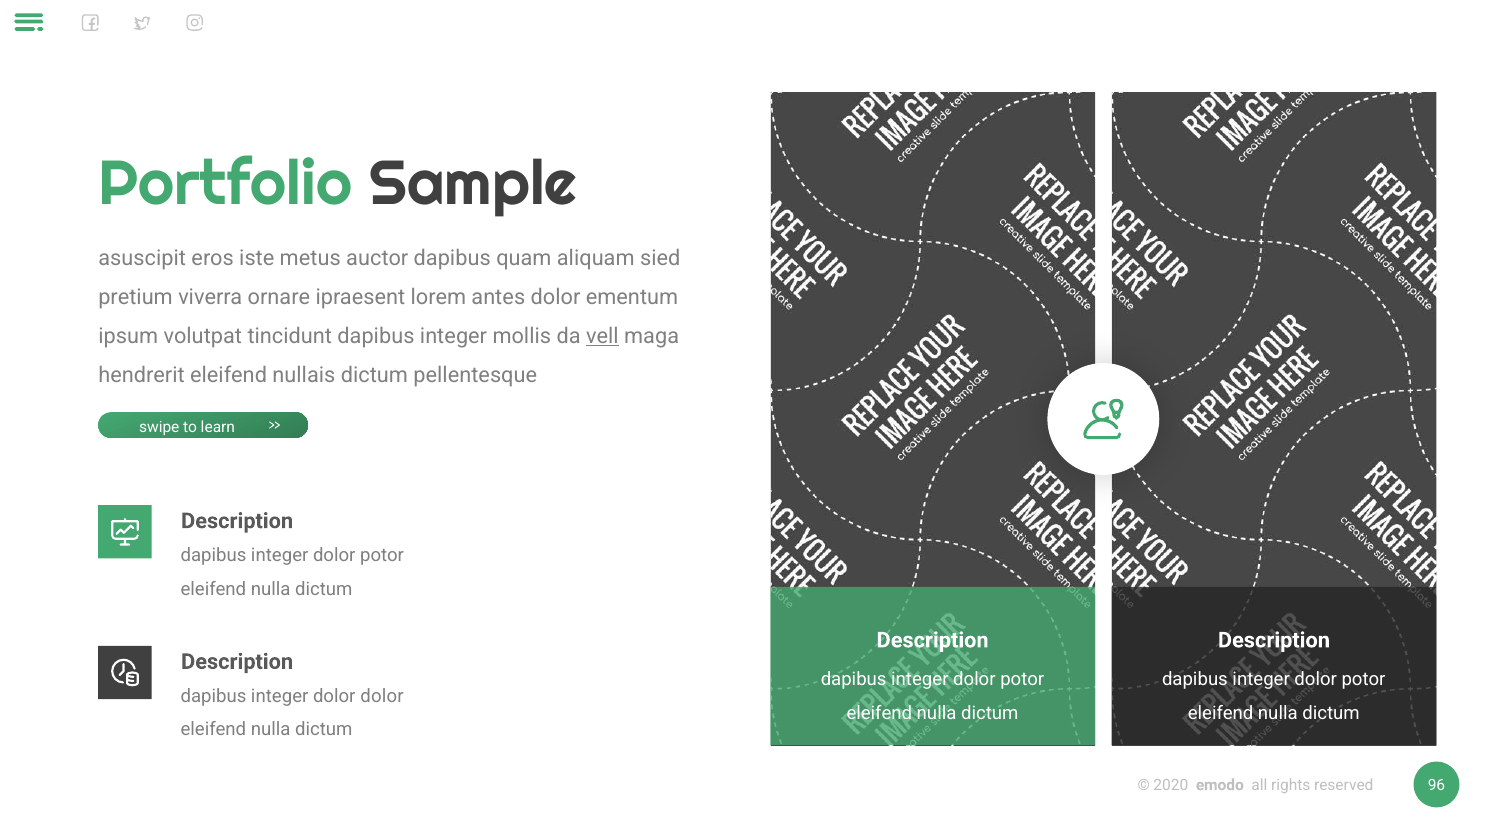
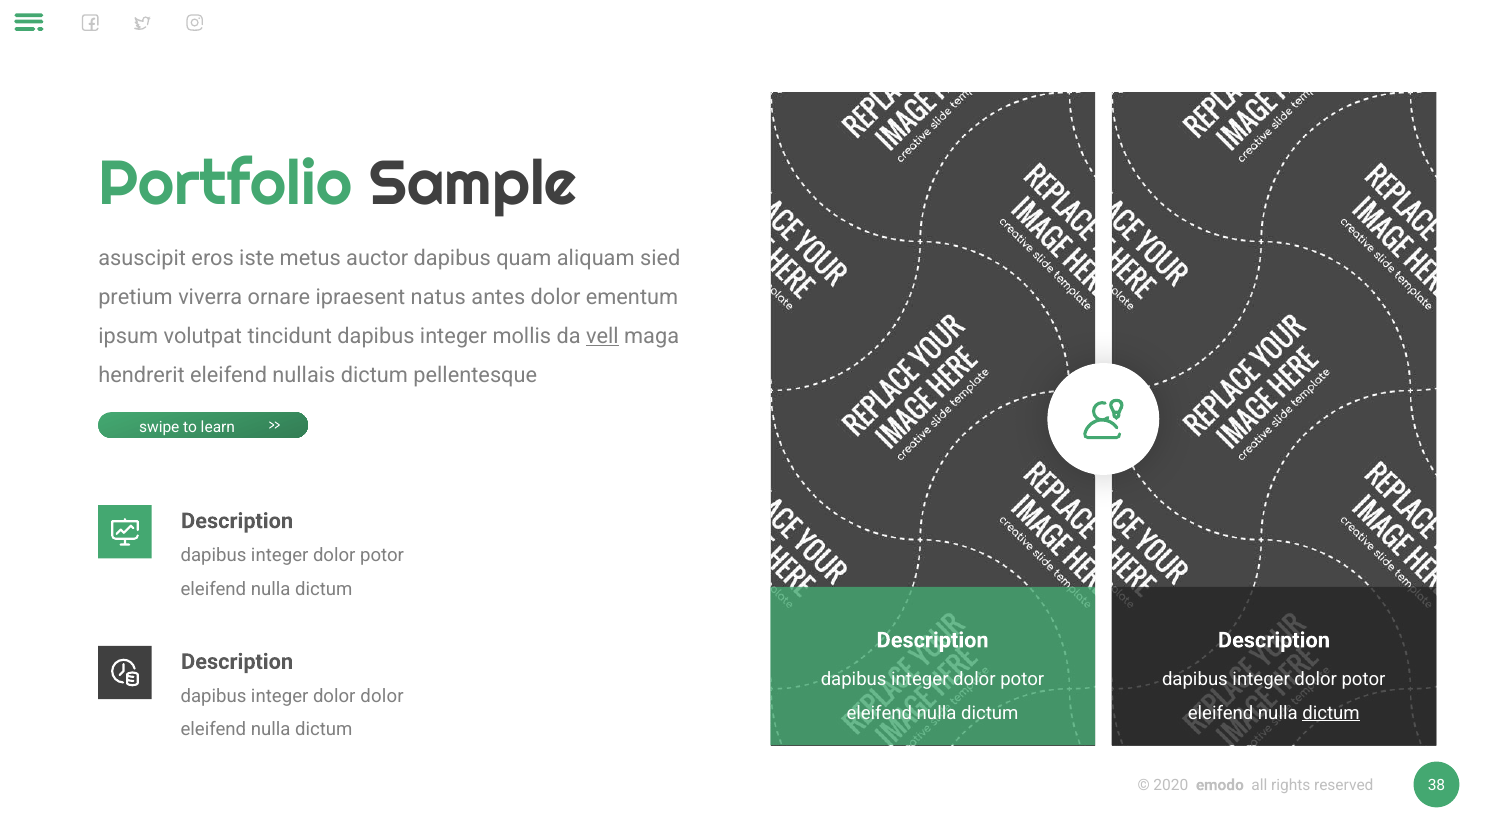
lorem: lorem -> natus
dictum at (1331, 713) underline: none -> present
96: 96 -> 38
